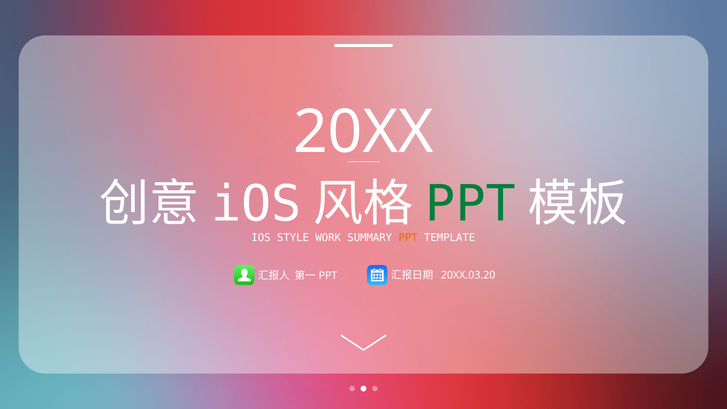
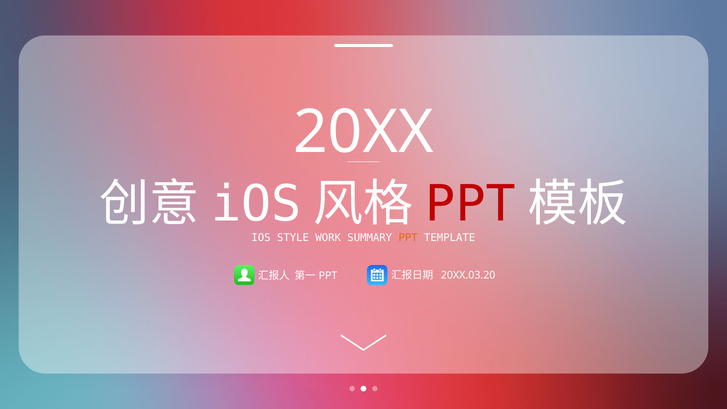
PPT at (471, 204) colour: green -> red
